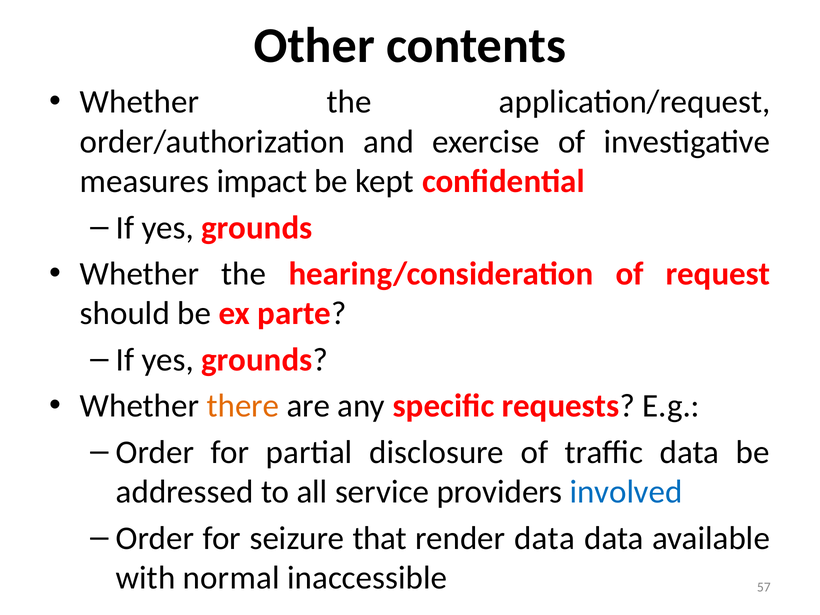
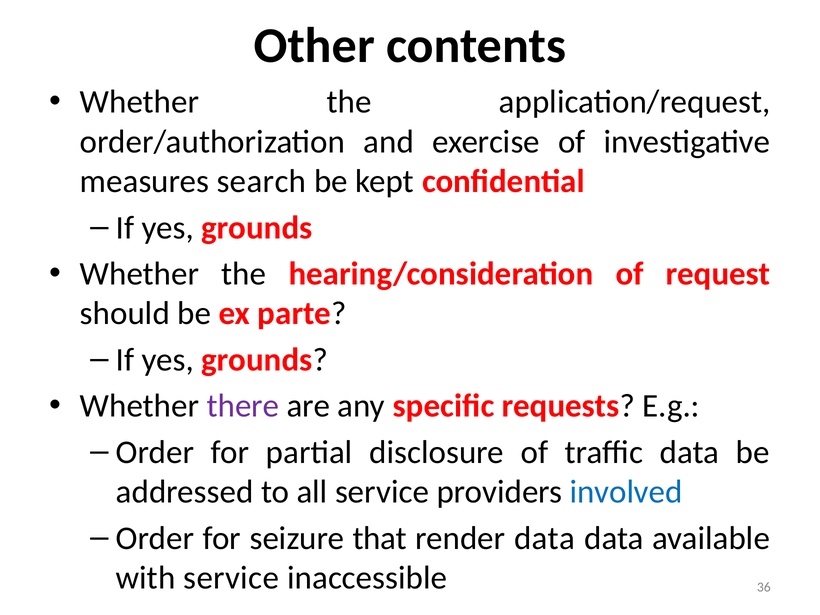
impact: impact -> search
there colour: orange -> purple
with normal: normal -> service
57: 57 -> 36
